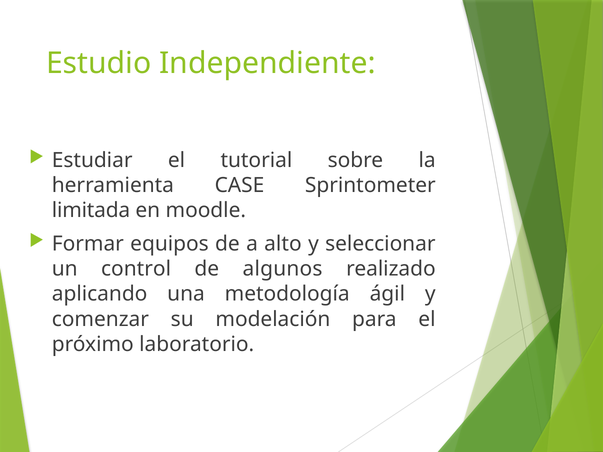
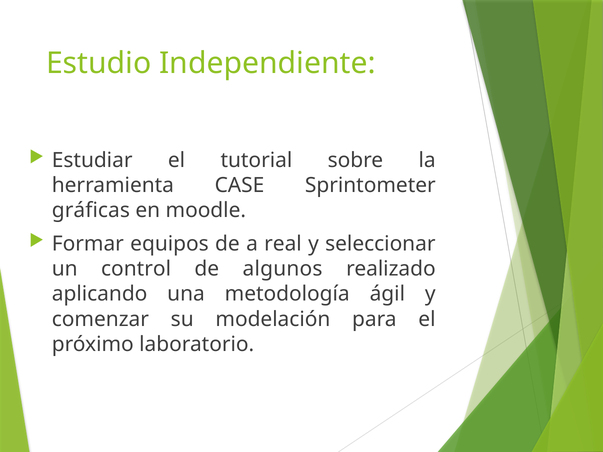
limitada: limitada -> gráficas
alto: alto -> real
